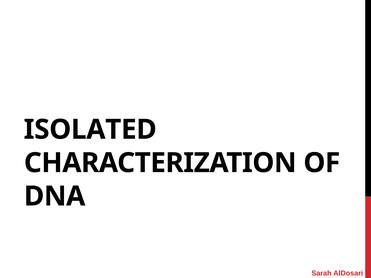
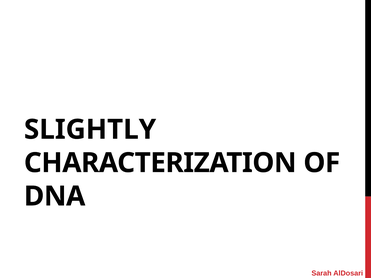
ISOLATED: ISOLATED -> SLIGHTLY
